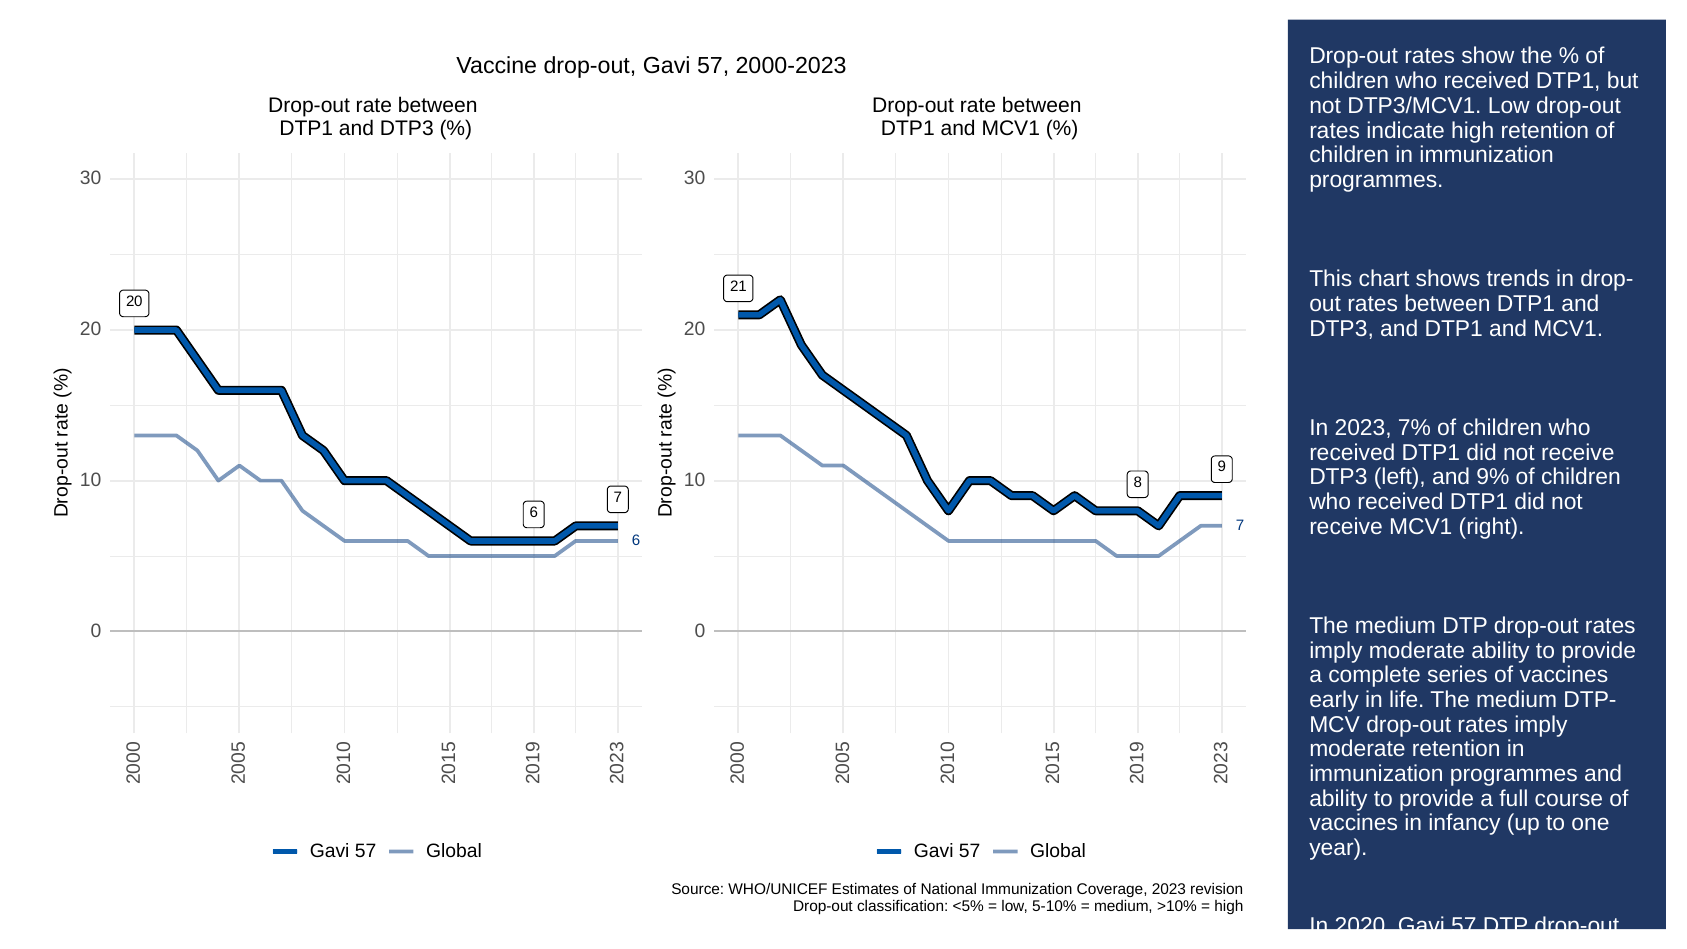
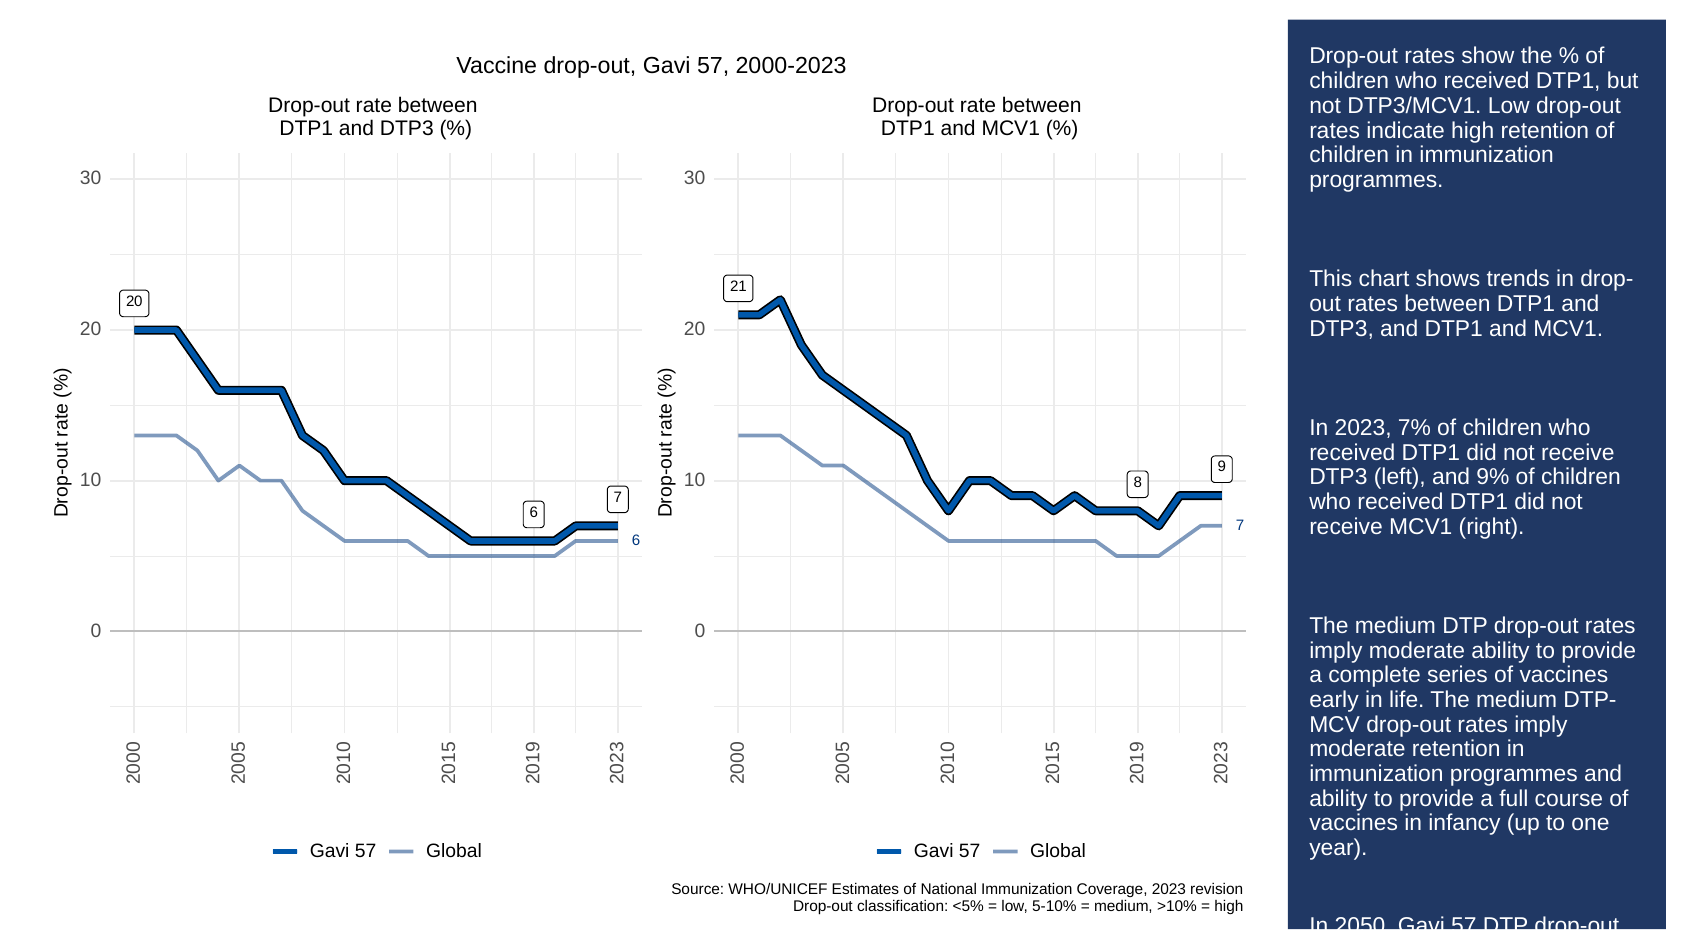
2020: 2020 -> 2050
